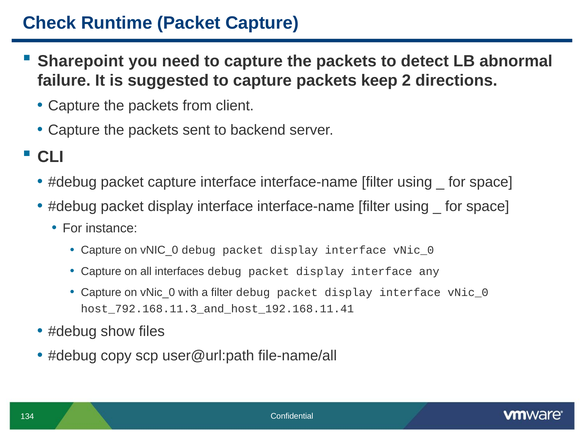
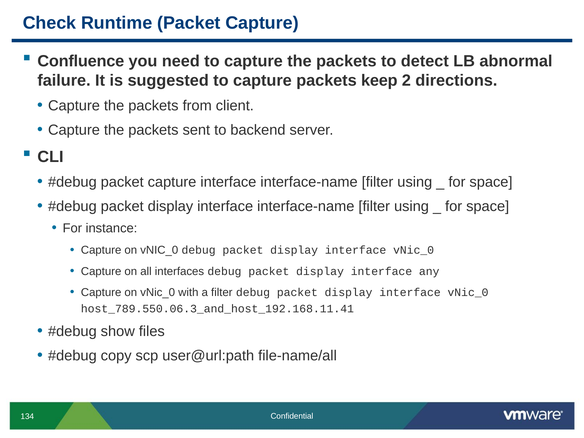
Sharepoint: Sharepoint -> Confluence
host_792.168.11.3_and_host_192.168.11.41: host_792.168.11.3_and_host_192.168.11.41 -> host_789.550.06.3_and_host_192.168.11.41
